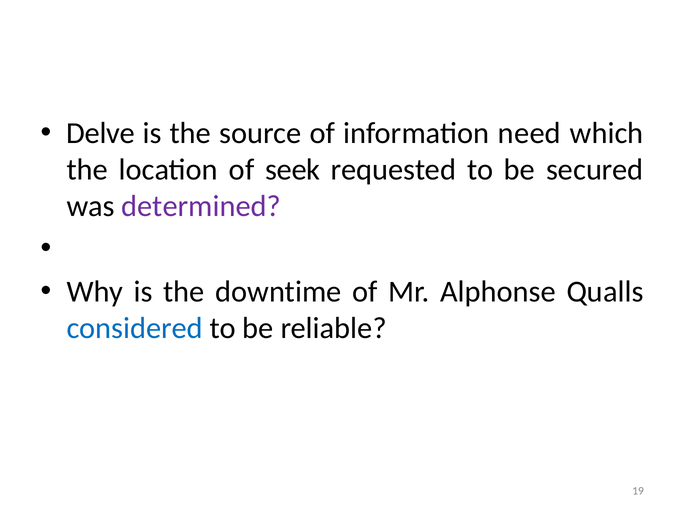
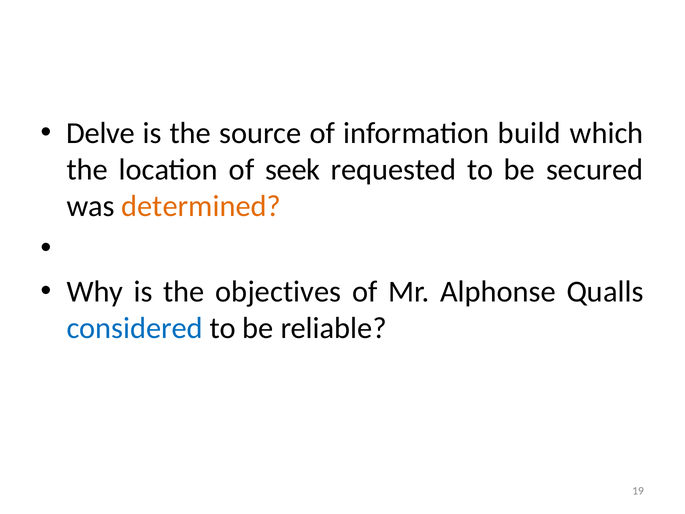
need: need -> build
determined colour: purple -> orange
downtime: downtime -> objectives
